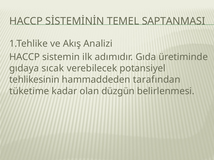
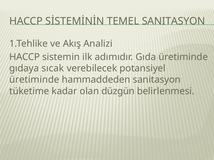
TEMEL SAPTANMASI: SAPTANMASI -> SANITASYON
tehlikesinin at (34, 80): tehlikesinin -> üretiminde
hammaddeden tarafından: tarafından -> sanitasyon
